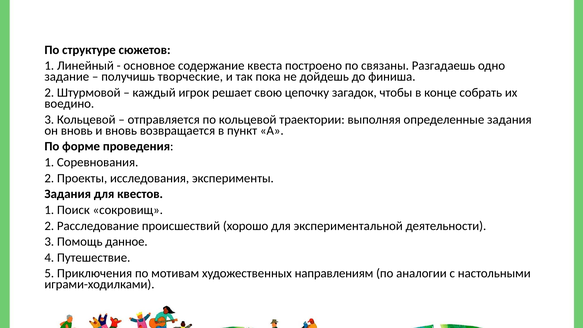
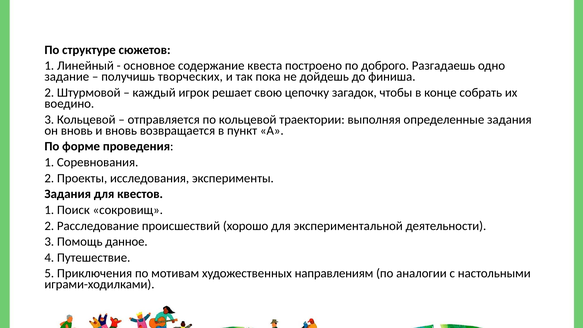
связаны: связаны -> доброго
творческие: творческие -> творческих
